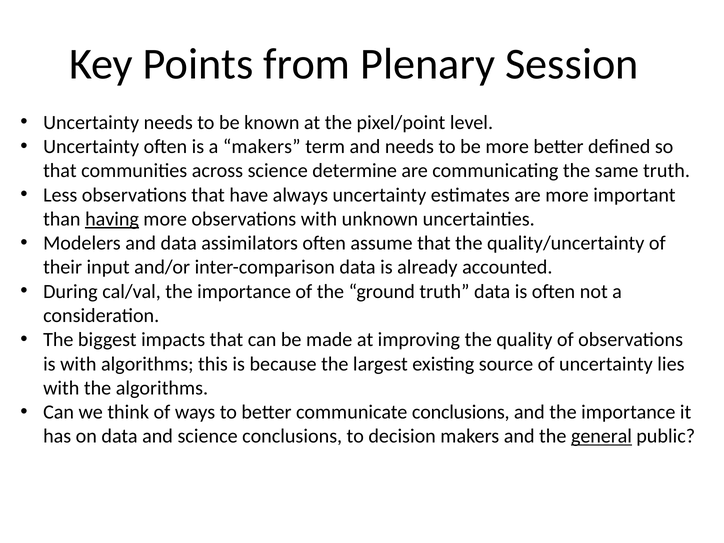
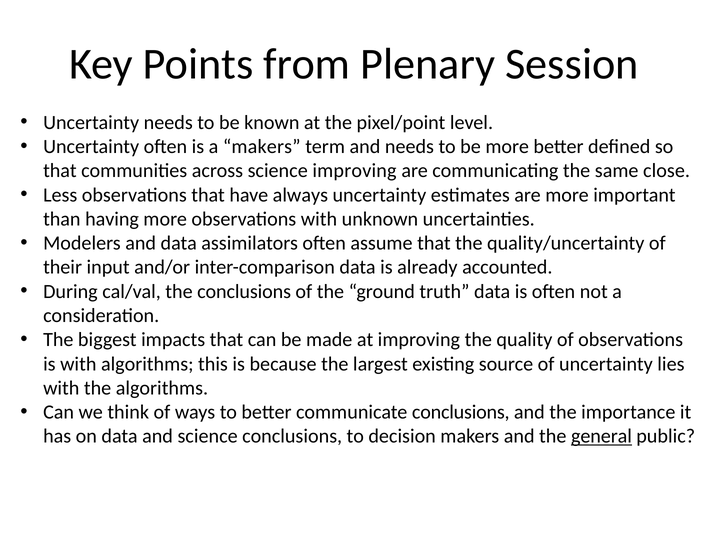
science determine: determine -> improving
same truth: truth -> close
having underline: present -> none
cal/val the importance: importance -> conclusions
